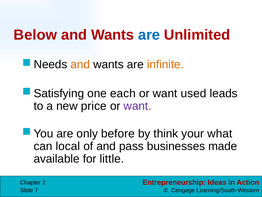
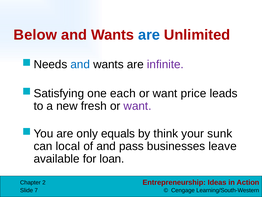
and at (80, 64) colour: orange -> blue
infinite colour: orange -> purple
used: used -> price
price: price -> fresh
before: before -> equals
what: what -> sunk
made: made -> leave
little: little -> loan
